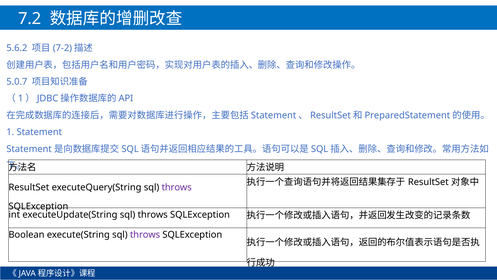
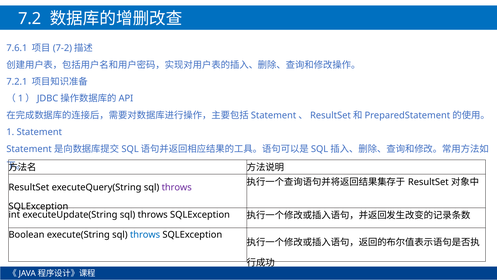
5.6.2: 5.6.2 -> 7.6.1
5.0.7: 5.0.7 -> 7.2.1
throws at (145, 234) colour: purple -> blue
